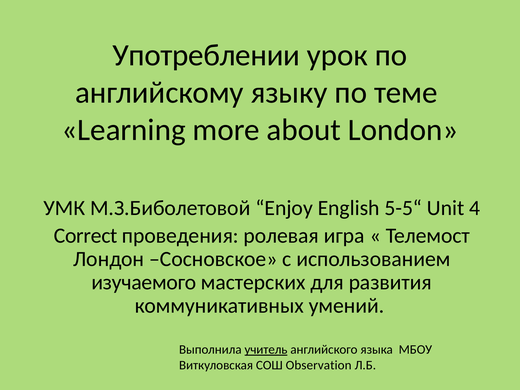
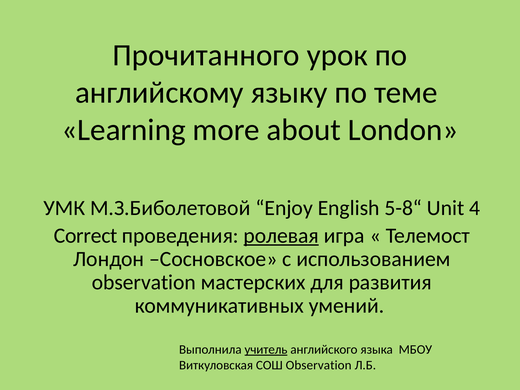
Употреблении: Употреблении -> Прочитанного
5-5“: 5-5“ -> 5-8“
ролевая underline: none -> present
изучаемого at (144, 282): изучаемого -> observation
